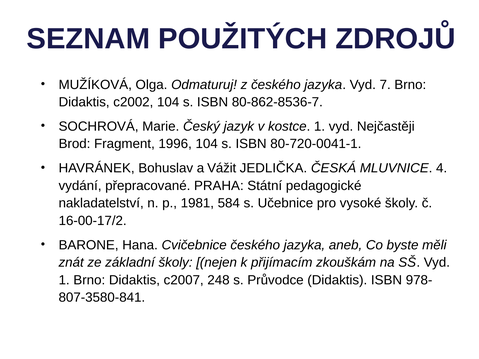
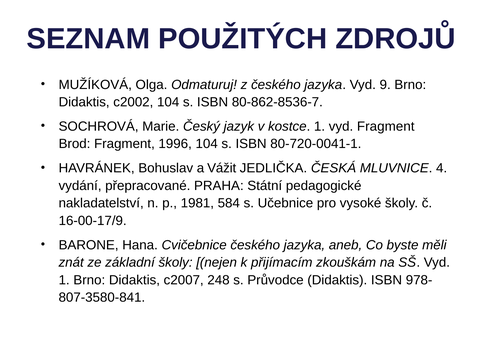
7: 7 -> 9
vyd Nejčastěji: Nejčastěji -> Fragment
16-00-17/2: 16-00-17/2 -> 16-00-17/9
